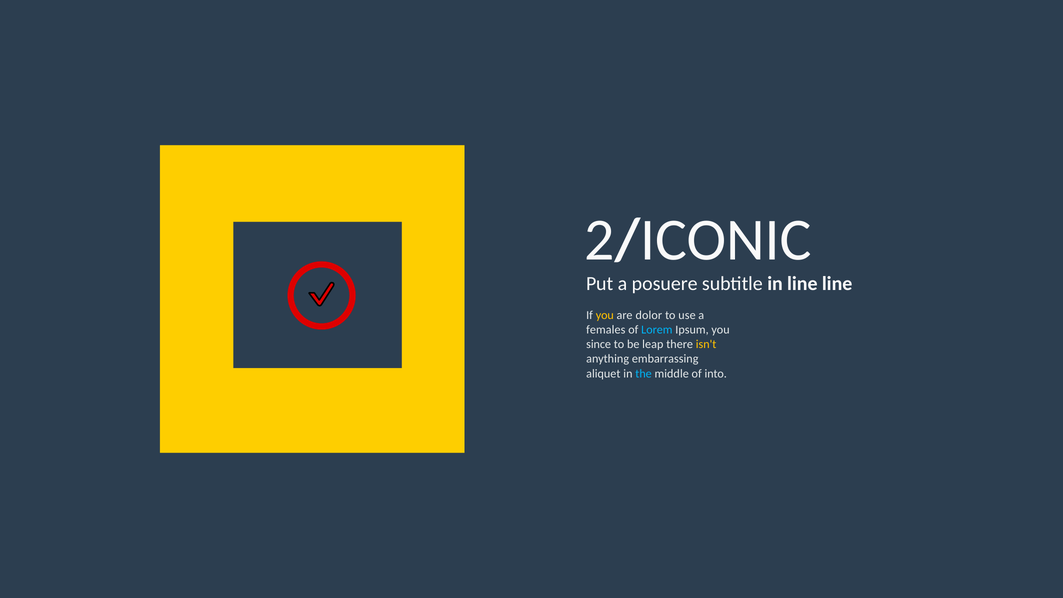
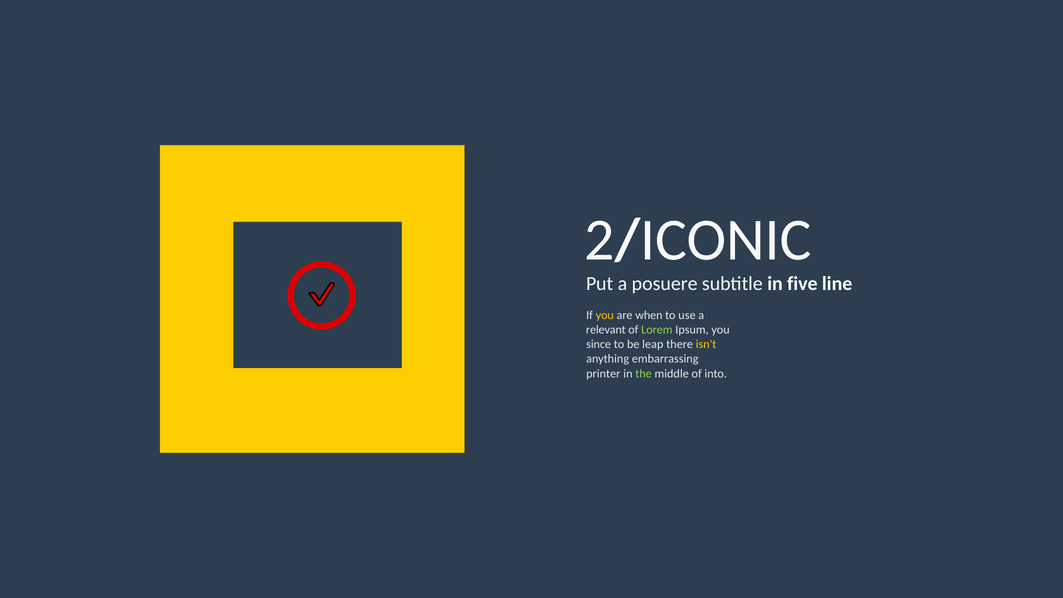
in line: line -> five
dolor: dolor -> when
females: females -> relevant
Lorem colour: light blue -> light green
aliquet: aliquet -> printer
the colour: light blue -> light green
